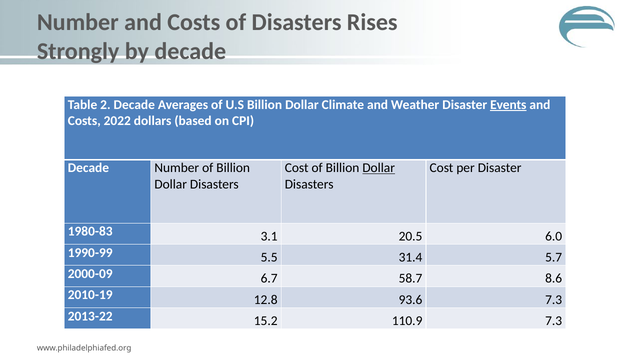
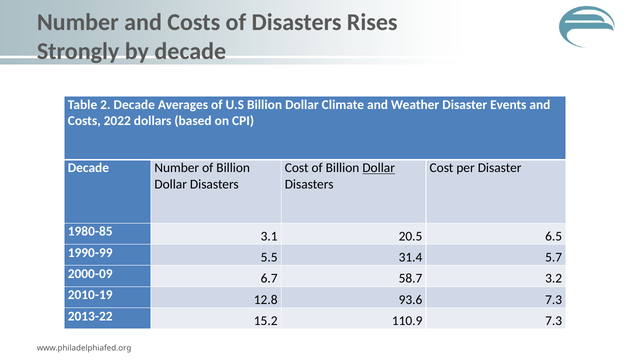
Events underline: present -> none
1980-83: 1980-83 -> 1980-85
6.0: 6.0 -> 6.5
8.6: 8.6 -> 3.2
